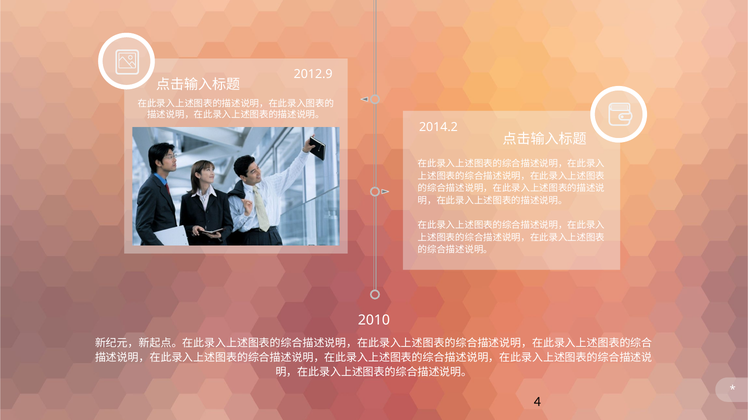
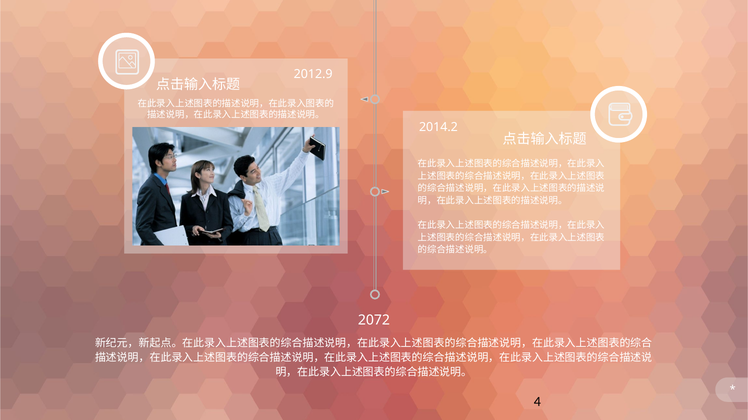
2010: 2010 -> 2072
